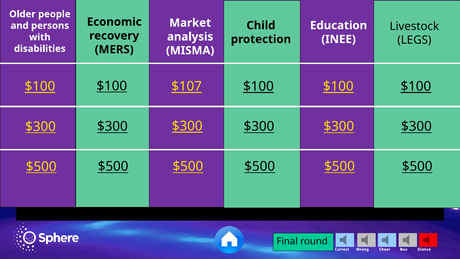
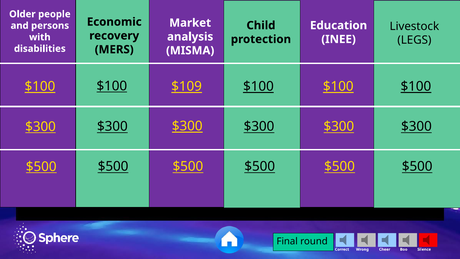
$107: $107 -> $109
